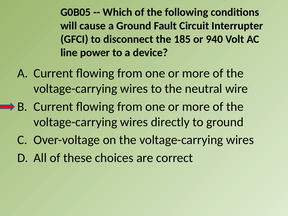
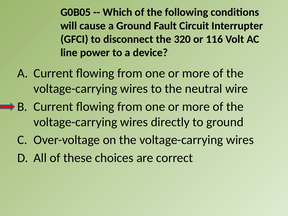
185: 185 -> 320
940: 940 -> 116
